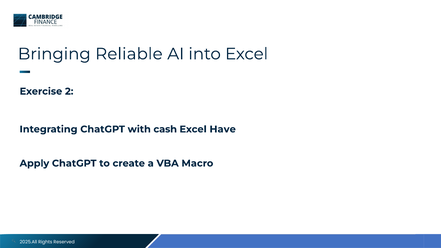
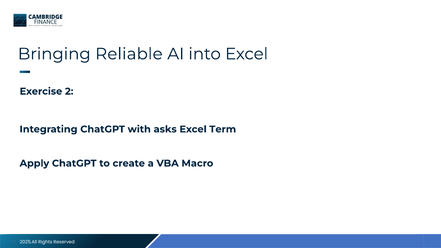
cash: cash -> asks
Have: Have -> Term
